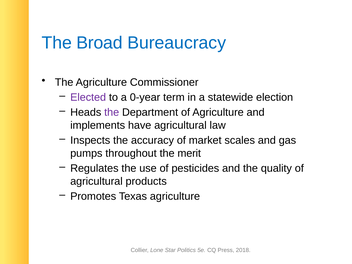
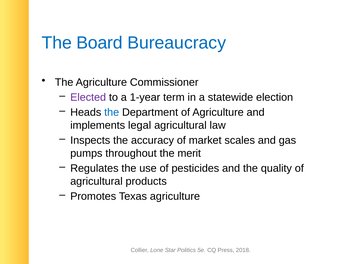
Broad: Broad -> Board
0-year: 0-year -> 1-year
the at (112, 112) colour: purple -> blue
have: have -> legal
